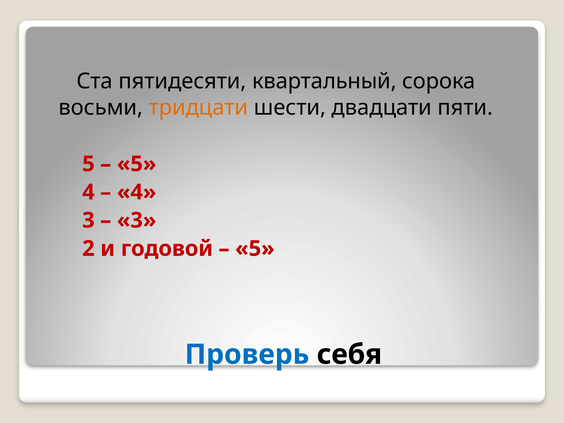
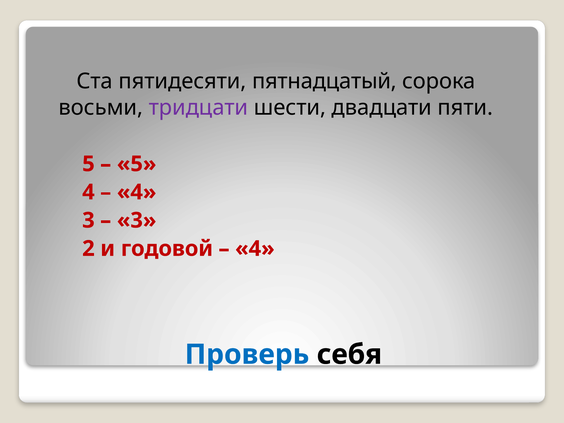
квартальный: квартальный -> пятнадцатый
тридцати colour: orange -> purple
5 at (255, 249): 5 -> 4
